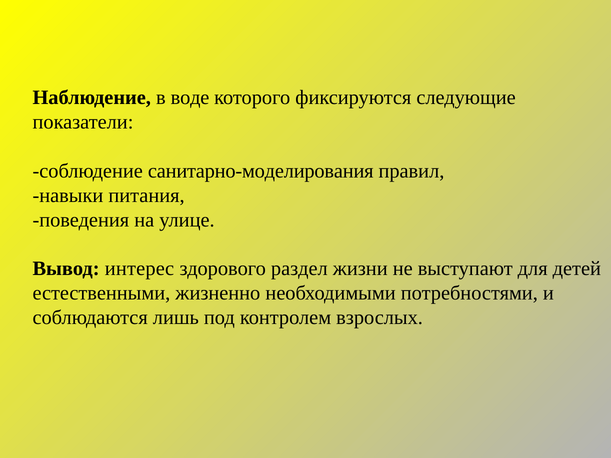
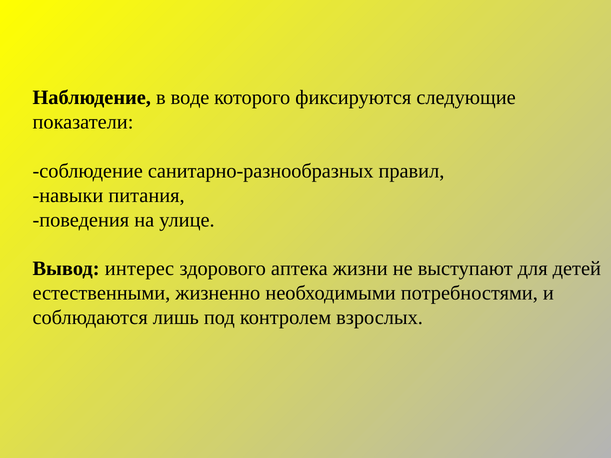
санитарно-моделирования: санитарно-моделирования -> санитарно-разнообразных
раздел: раздел -> аптека
